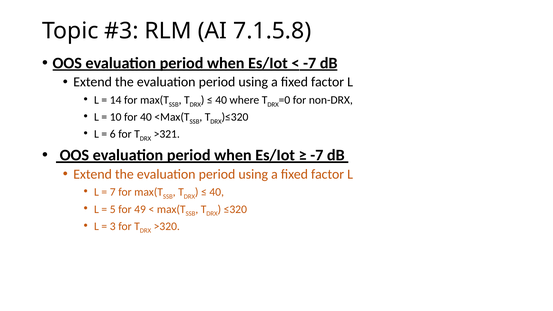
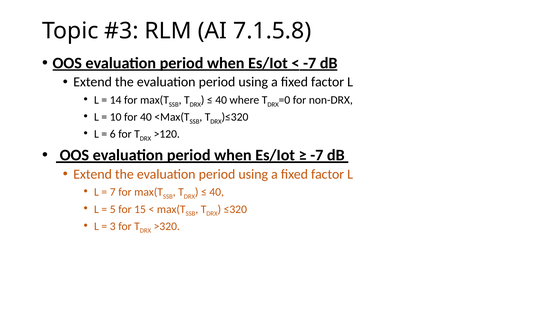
>321: >321 -> >120
49: 49 -> 15
